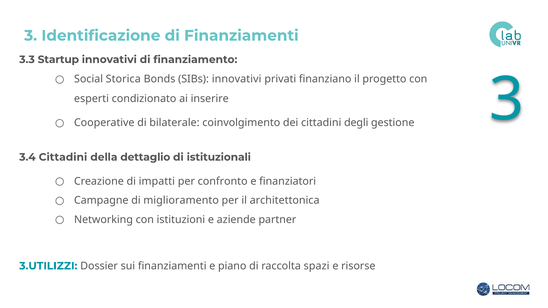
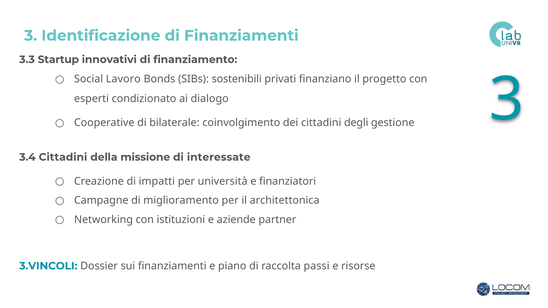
Storica: Storica -> Lavoro
SIBs innovativi: innovativi -> sostenibili
inserire: inserire -> dialogo
dettaglio: dettaglio -> missione
istituzionali: istituzionali -> interessate
confronto: confronto -> università
3.UTILIZZI: 3.UTILIZZI -> 3.VINCOLI
spazi: spazi -> passi
